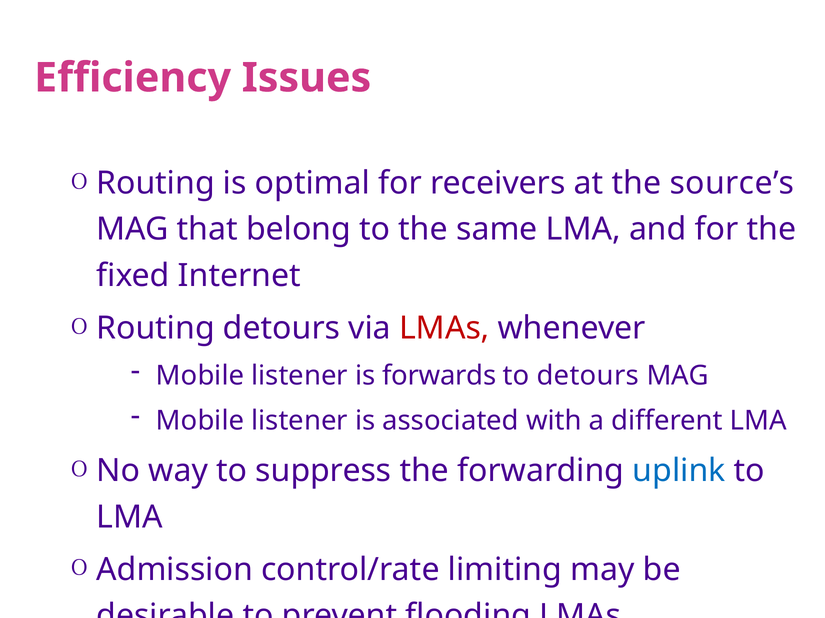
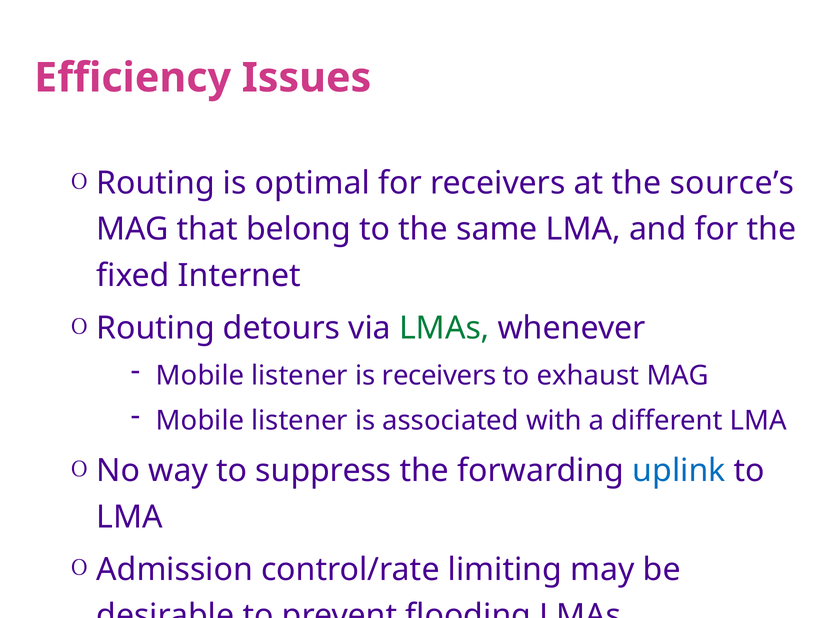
LMAs at (444, 329) colour: red -> green
is forwards: forwards -> receivers
to detours: detours -> exhaust
